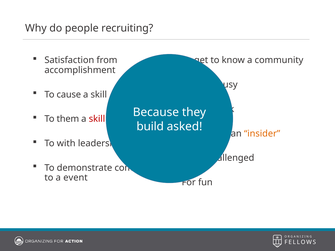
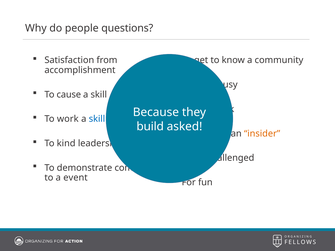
recruiting: recruiting -> questions
them: them -> work
skill at (97, 119) colour: red -> blue
with: with -> kind
